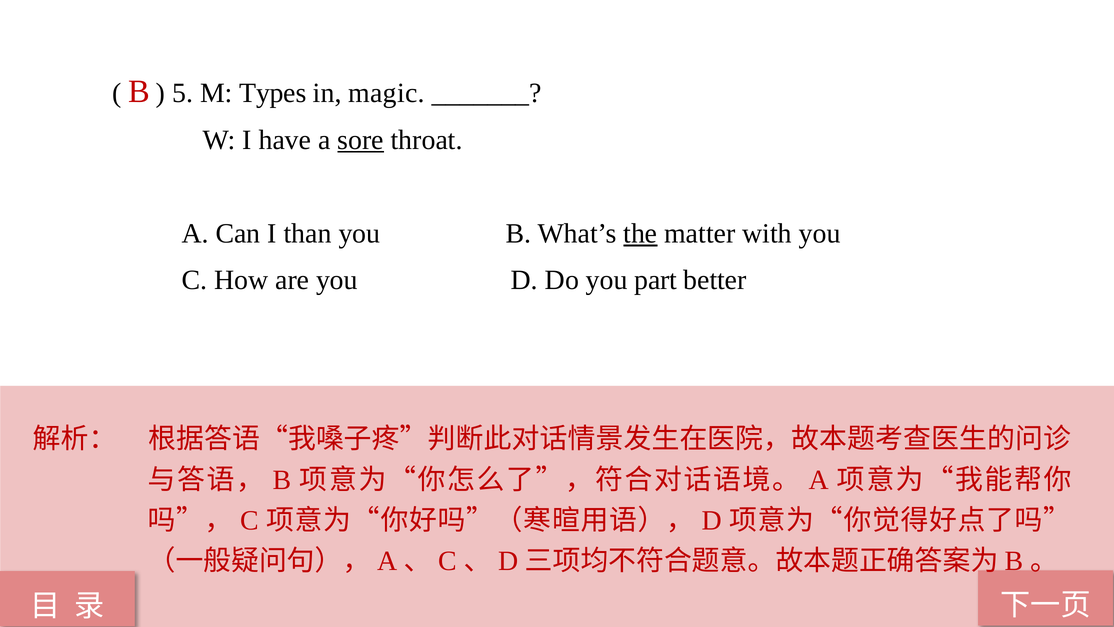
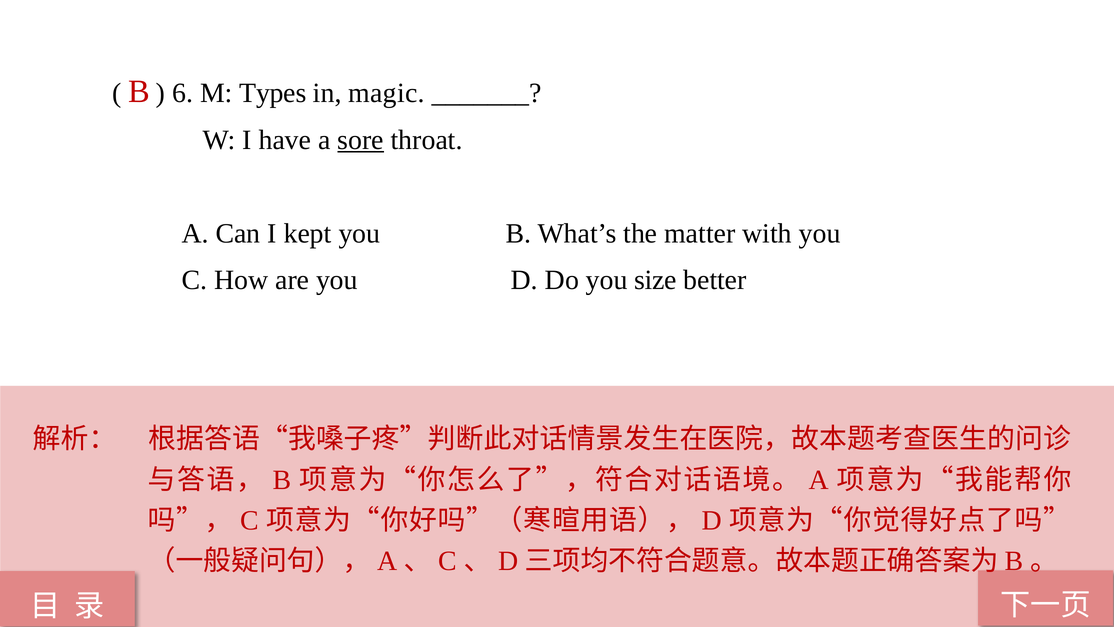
5: 5 -> 6
than: than -> kept
the underline: present -> none
part: part -> size
